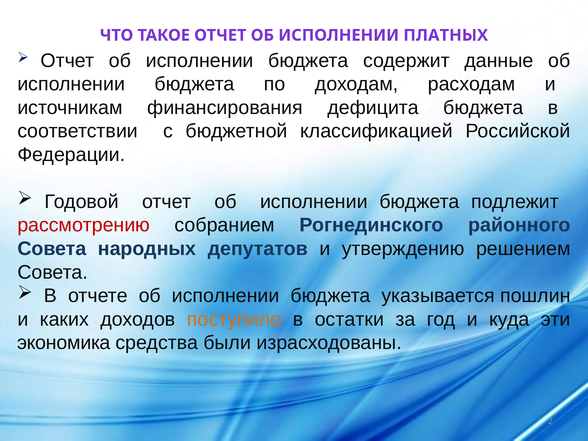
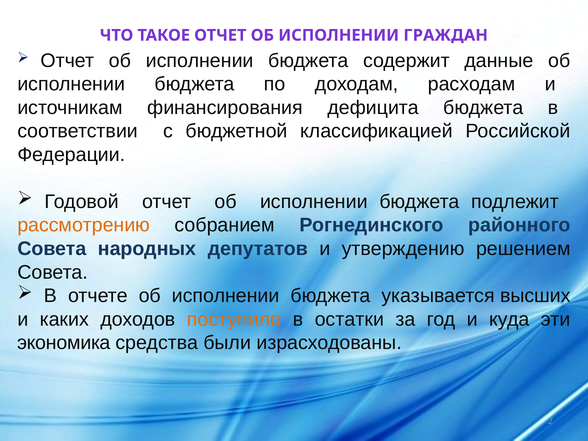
ПЛАТНЫХ: ПЛАТНЫХ -> ГРАЖДАН
рассмотрению colour: red -> orange
пошлин: пошлин -> высших
